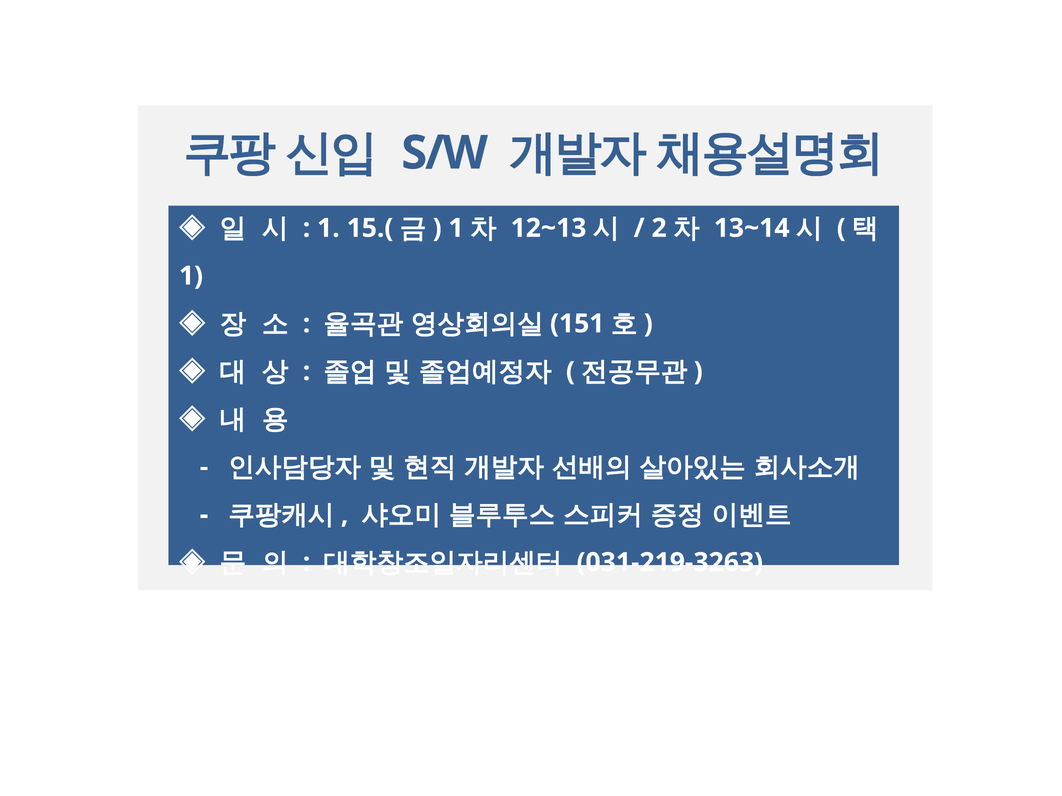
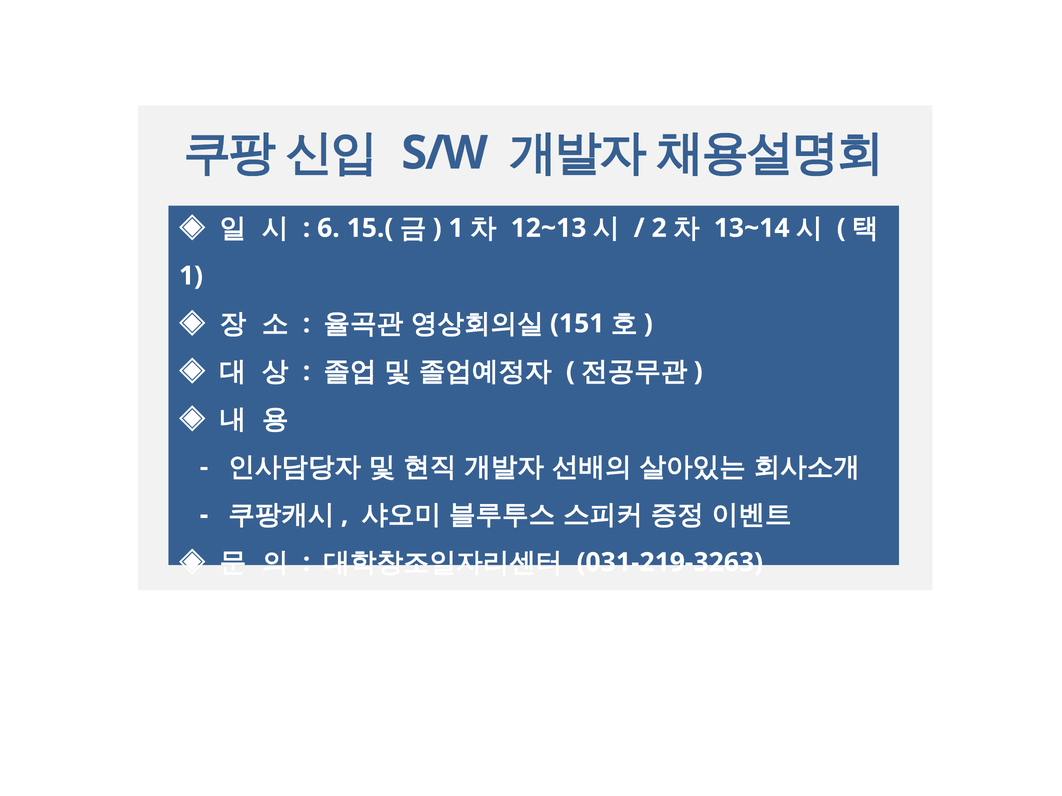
1 at (328, 228): 1 -> 6
